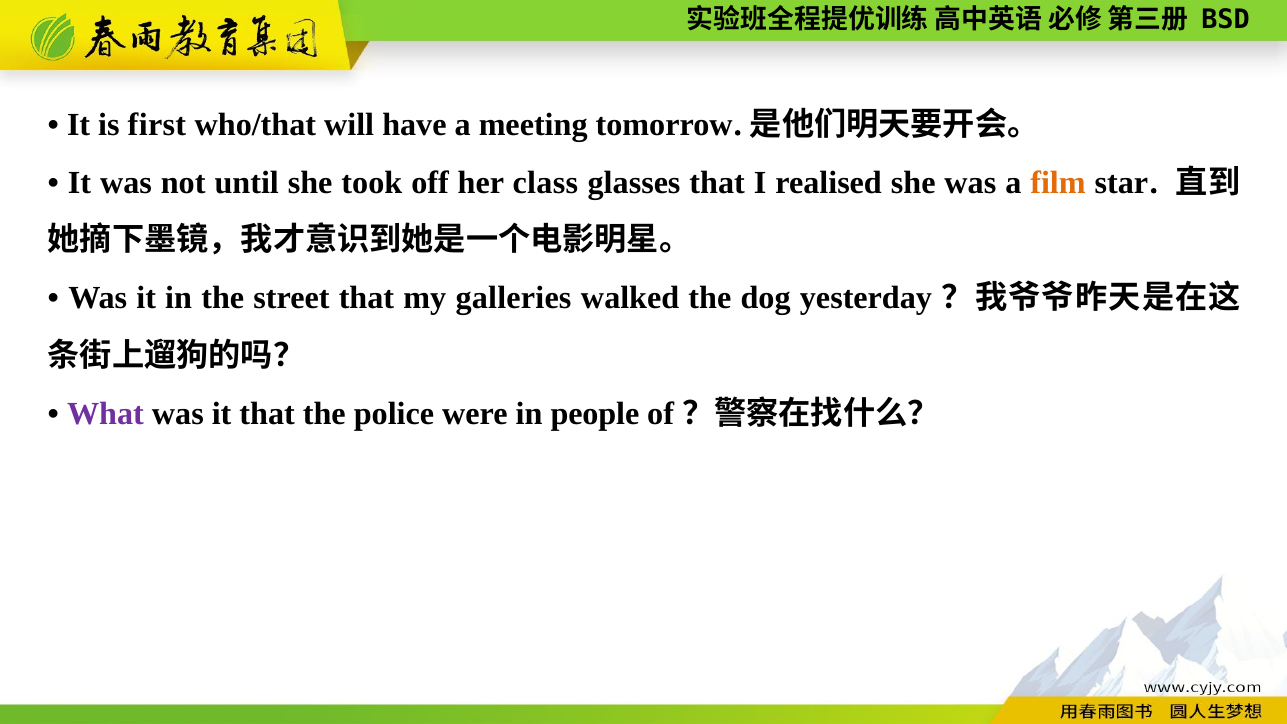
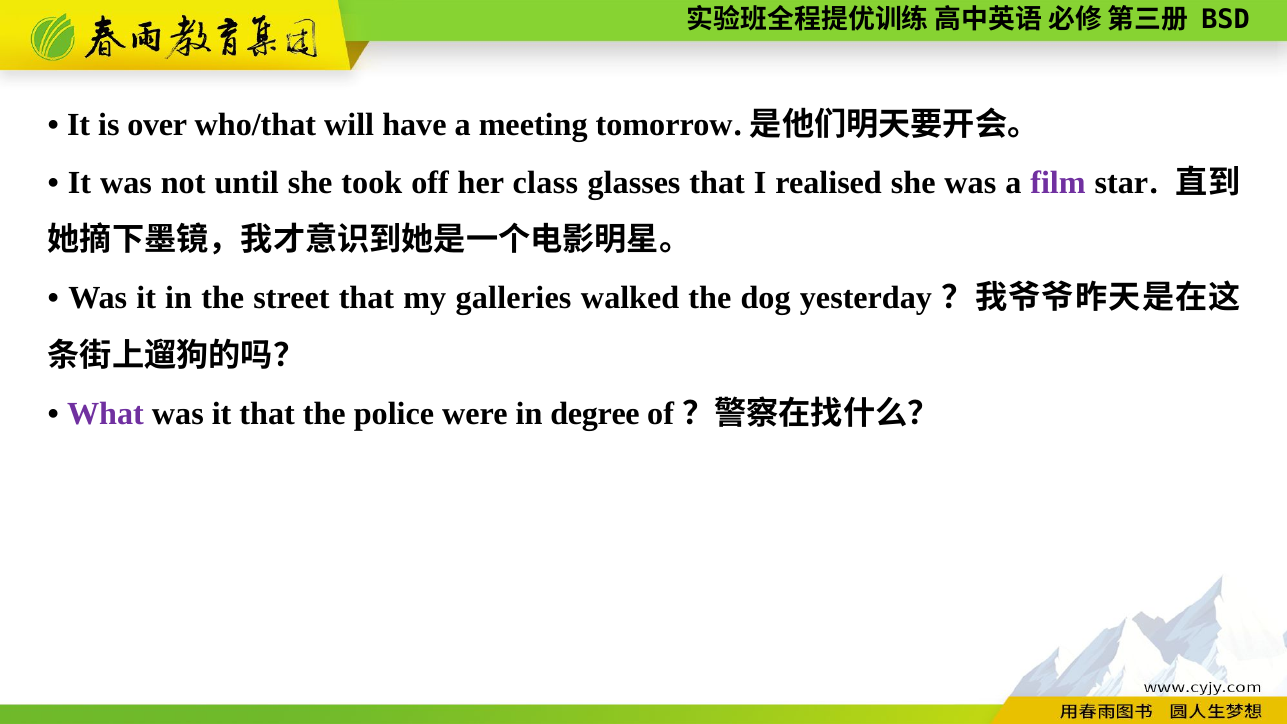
first: first -> over
film colour: orange -> purple
people: people -> degree
